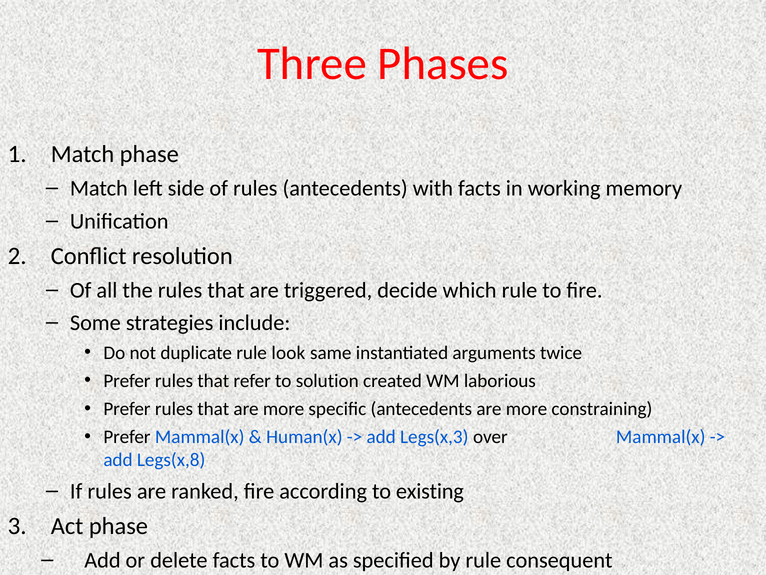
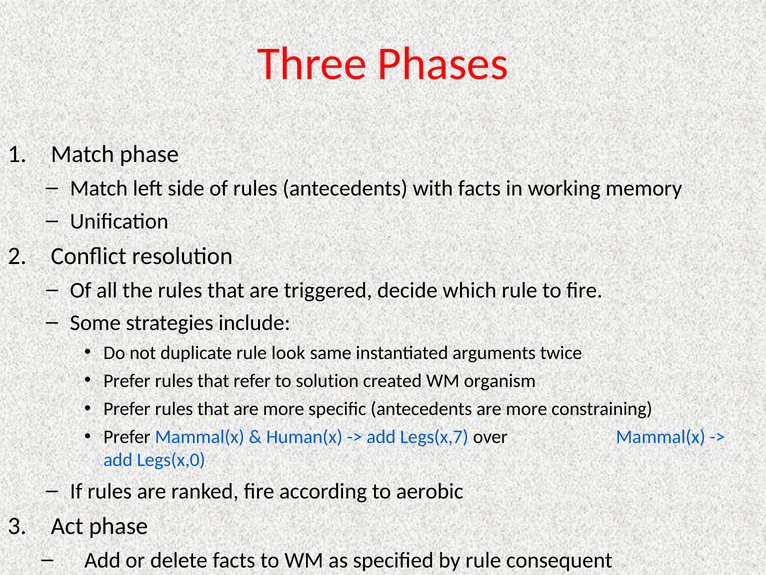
laborious: laborious -> organism
Legs(x,3: Legs(x,3 -> Legs(x,7
Legs(x,8: Legs(x,8 -> Legs(x,0
existing: existing -> aerobic
